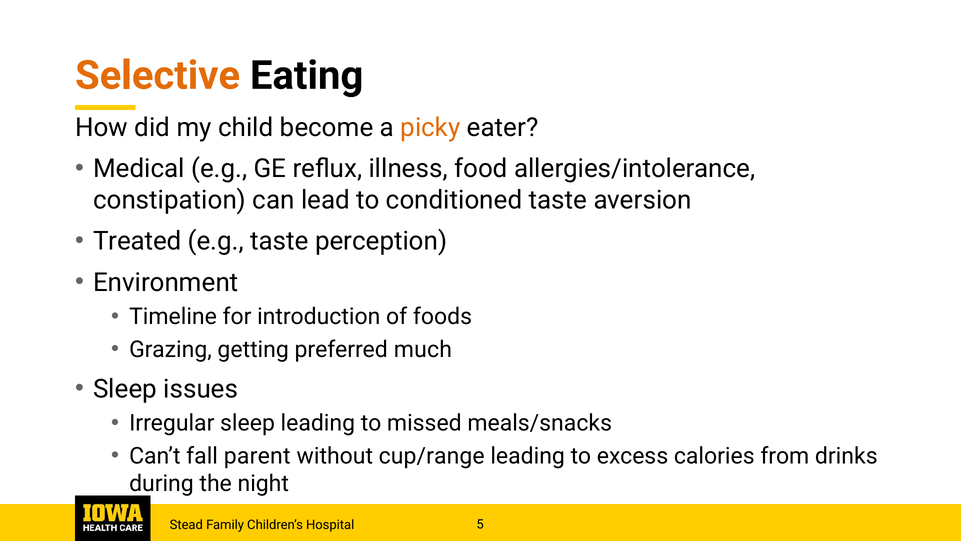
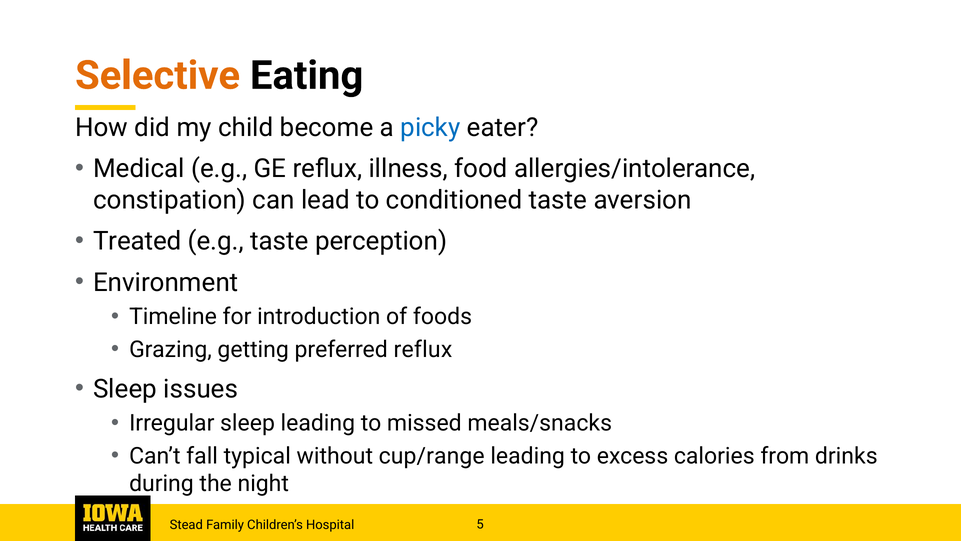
picky colour: orange -> blue
preferred much: much -> reflux
parent: parent -> typical
